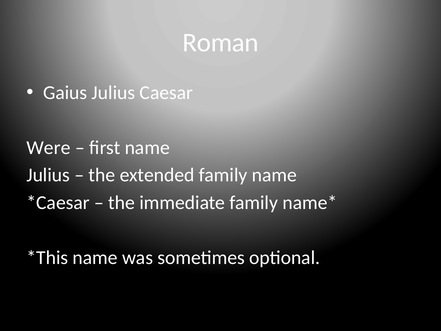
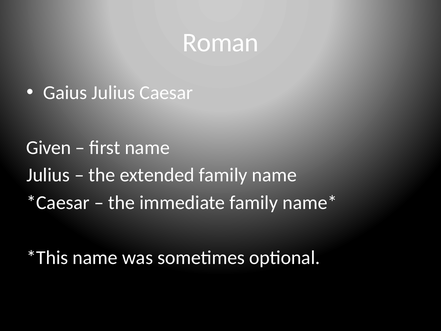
Were: Were -> Given
